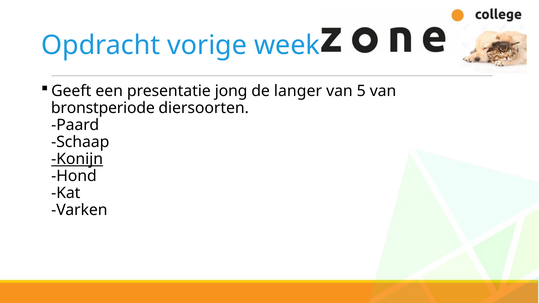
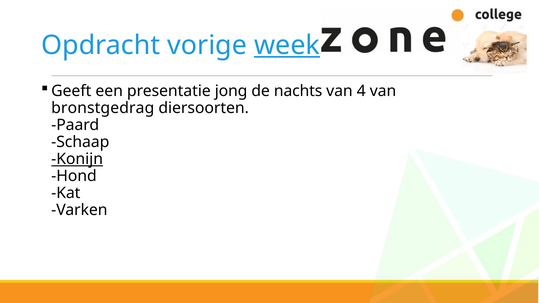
week underline: none -> present
langer: langer -> nachts
5: 5 -> 4
bronstperiode: bronstperiode -> bronstgedrag
